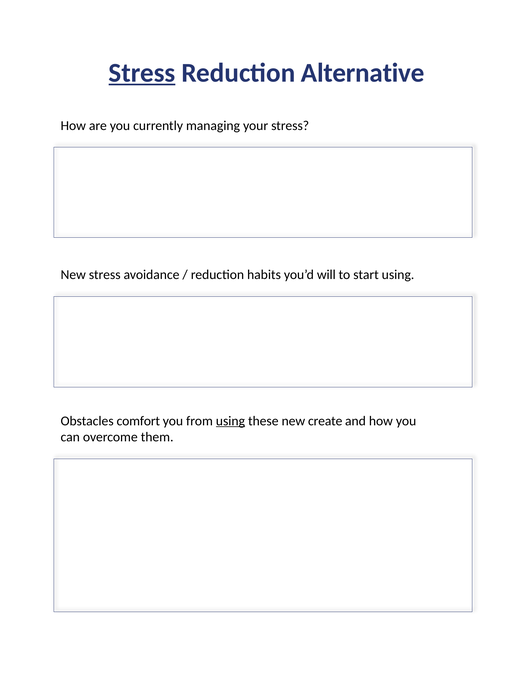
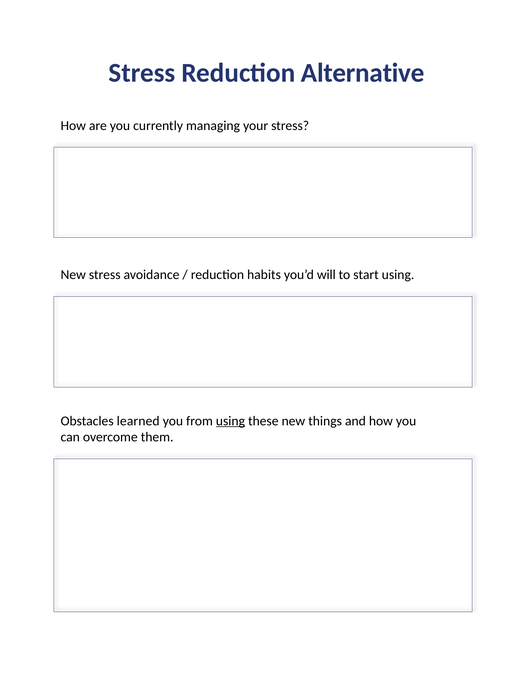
Stress at (142, 73) underline: present -> none
comfort: comfort -> learned
create: create -> things
